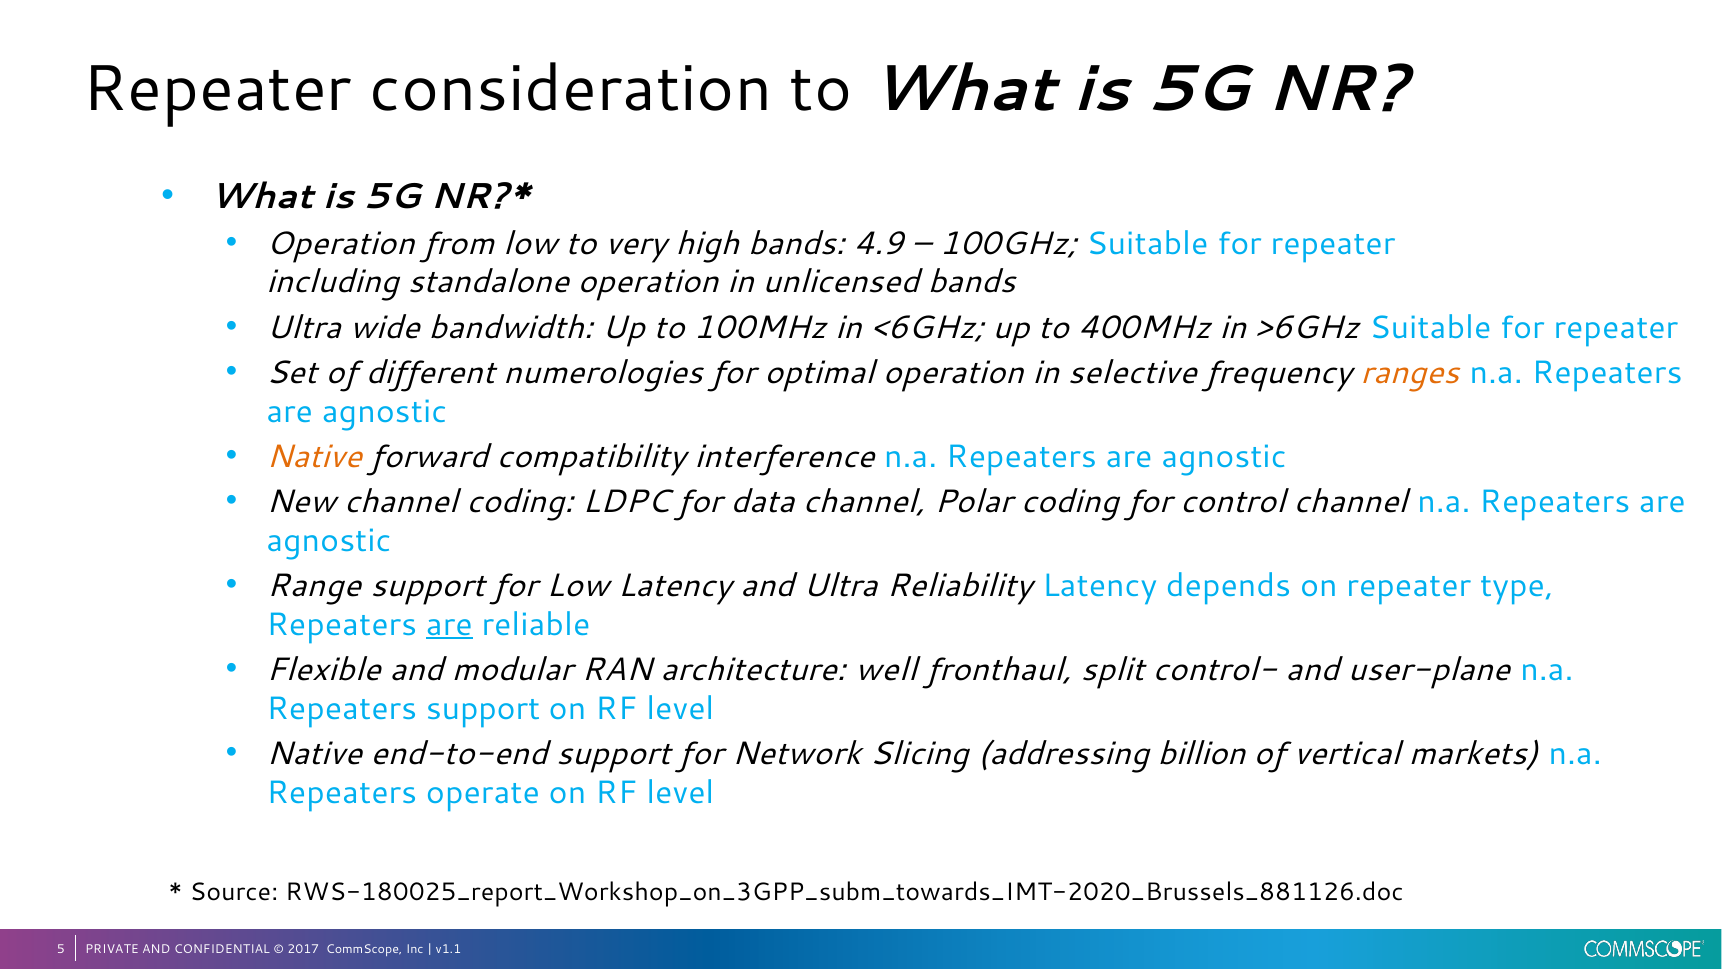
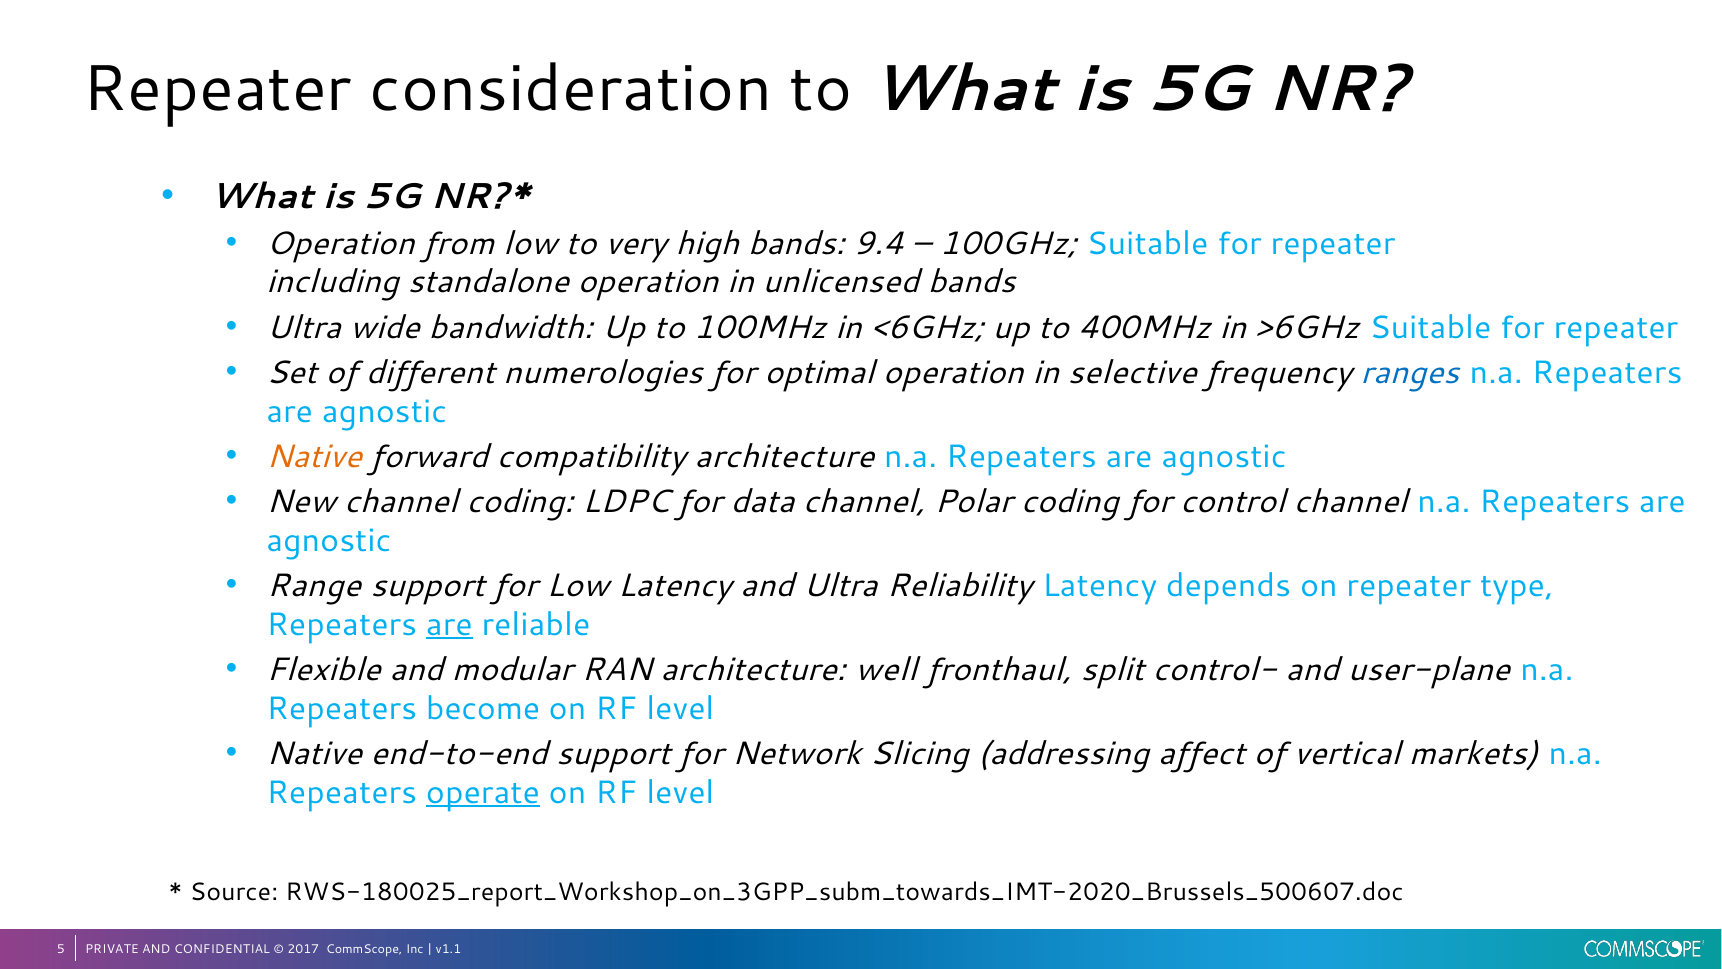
4.9: 4.9 -> 9.4
ranges colour: orange -> blue
compatibility interference: interference -> architecture
Repeaters support: support -> become
billion: billion -> affect
operate underline: none -> present
RWS-180025_report_Workshop_on_3GPP_subm_towards_IMT-2020_Brussels_881126.doc: RWS-180025_report_Workshop_on_3GPP_subm_towards_IMT-2020_Brussels_881126.doc -> RWS-180025_report_Workshop_on_3GPP_subm_towards_IMT-2020_Brussels_500607.doc
